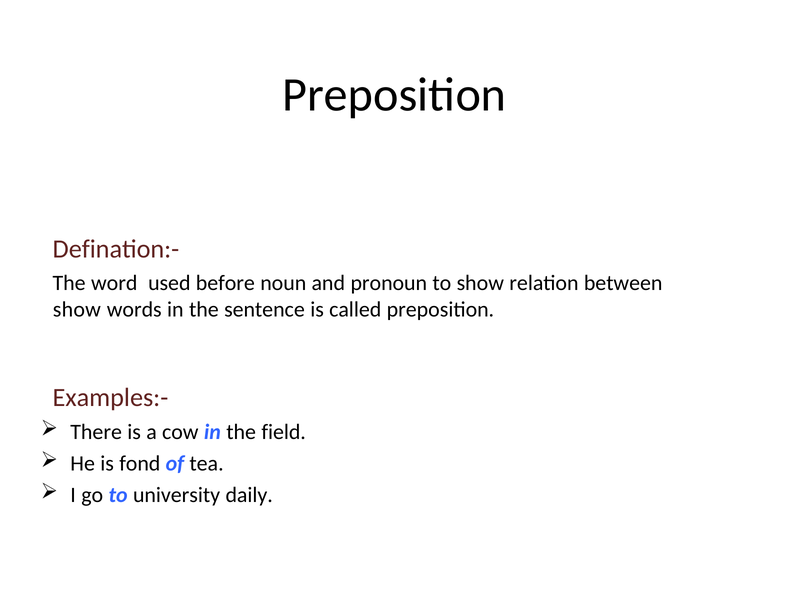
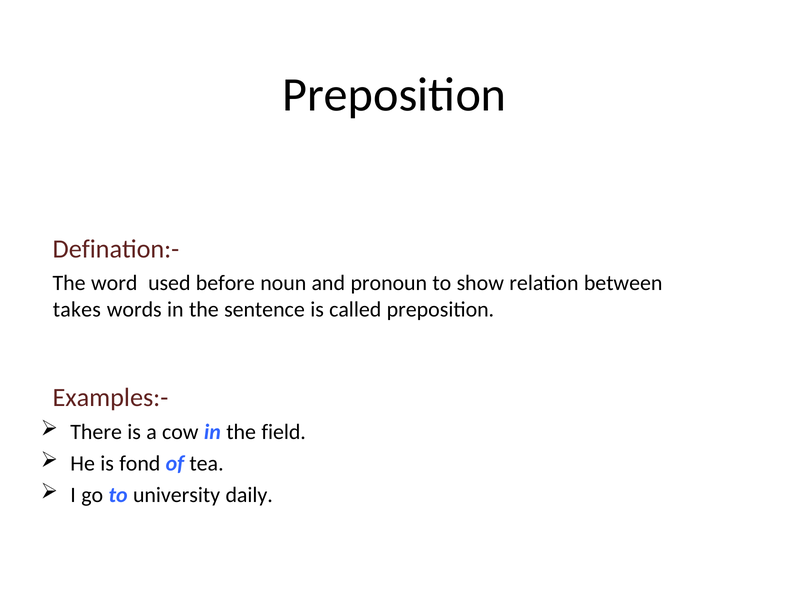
show at (77, 309): show -> takes
